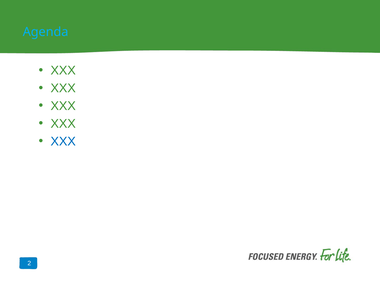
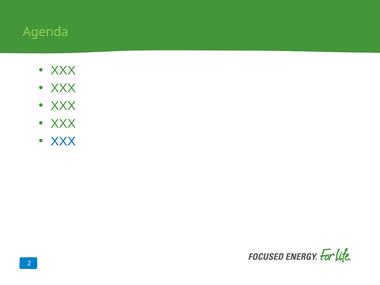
Agenda colour: light blue -> light green
